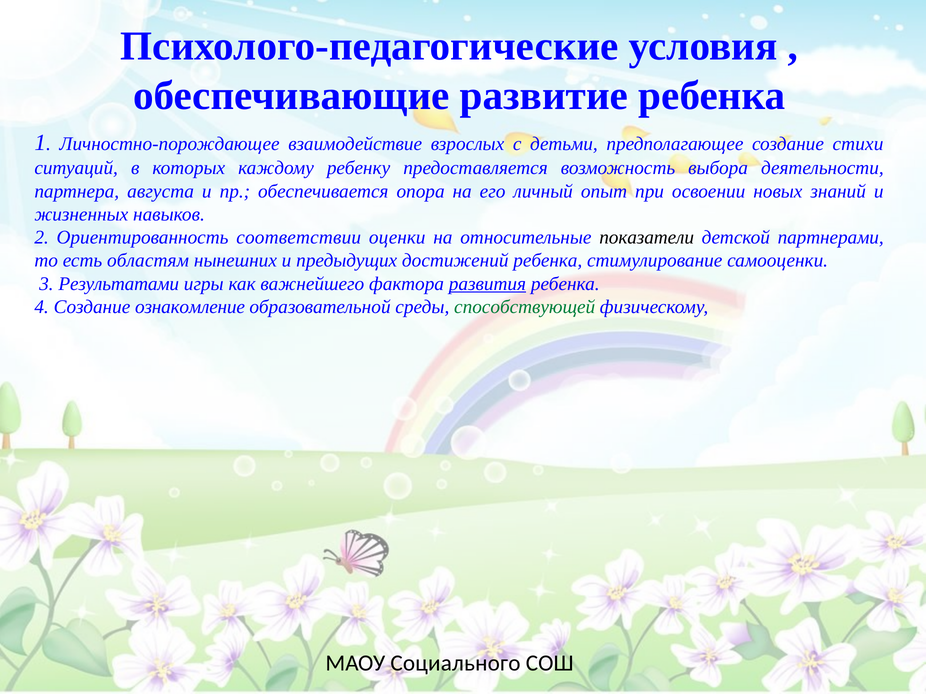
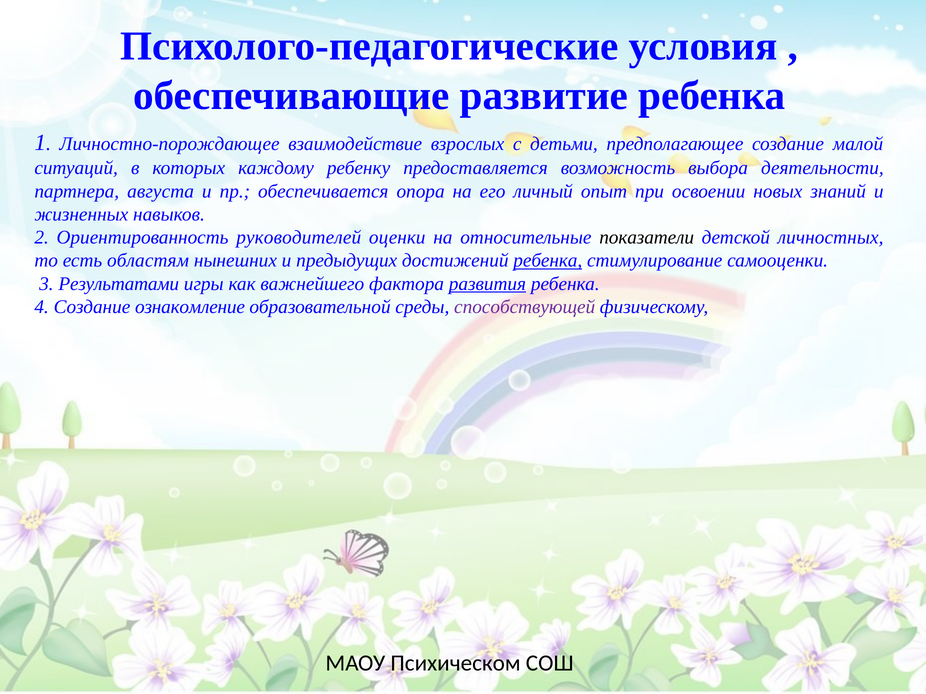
стихи: стихи -> малой
соответствии: соответствии -> руководителей
партнерами: партнерами -> личностных
ребенка at (548, 261) underline: none -> present
способствующей colour: green -> purple
Социального: Социального -> Психическом
